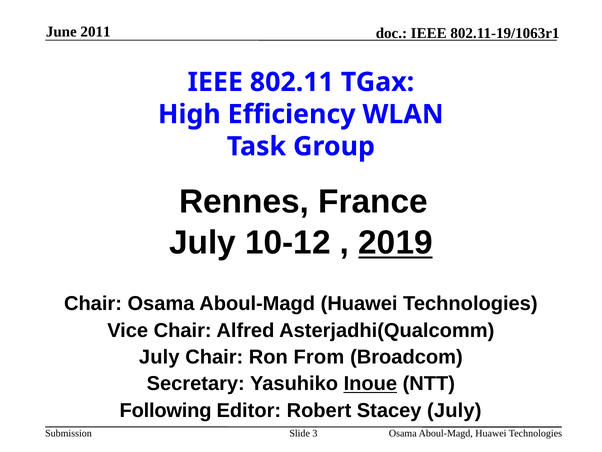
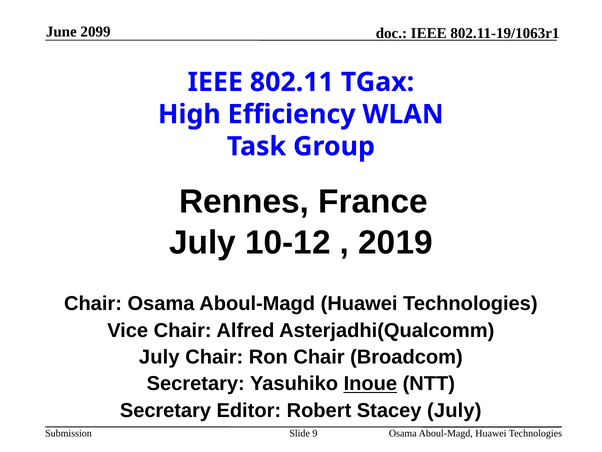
2011: 2011 -> 2099
2019 underline: present -> none
Ron From: From -> Chair
Following at (166, 410): Following -> Secretary
3: 3 -> 9
